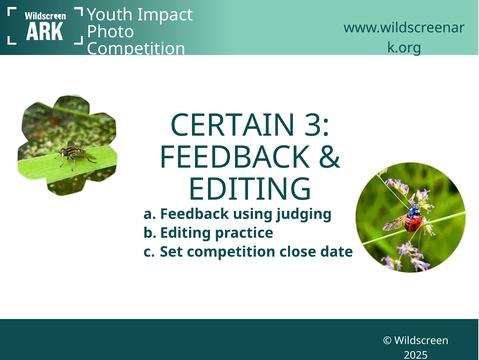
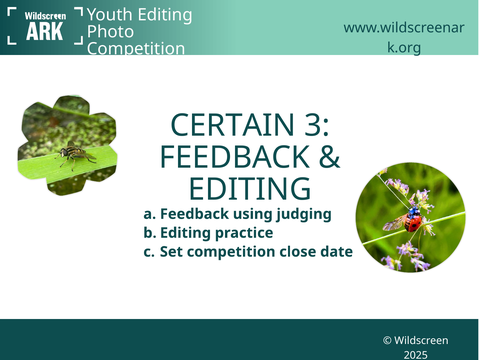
Youth Impact: Impact -> Editing
